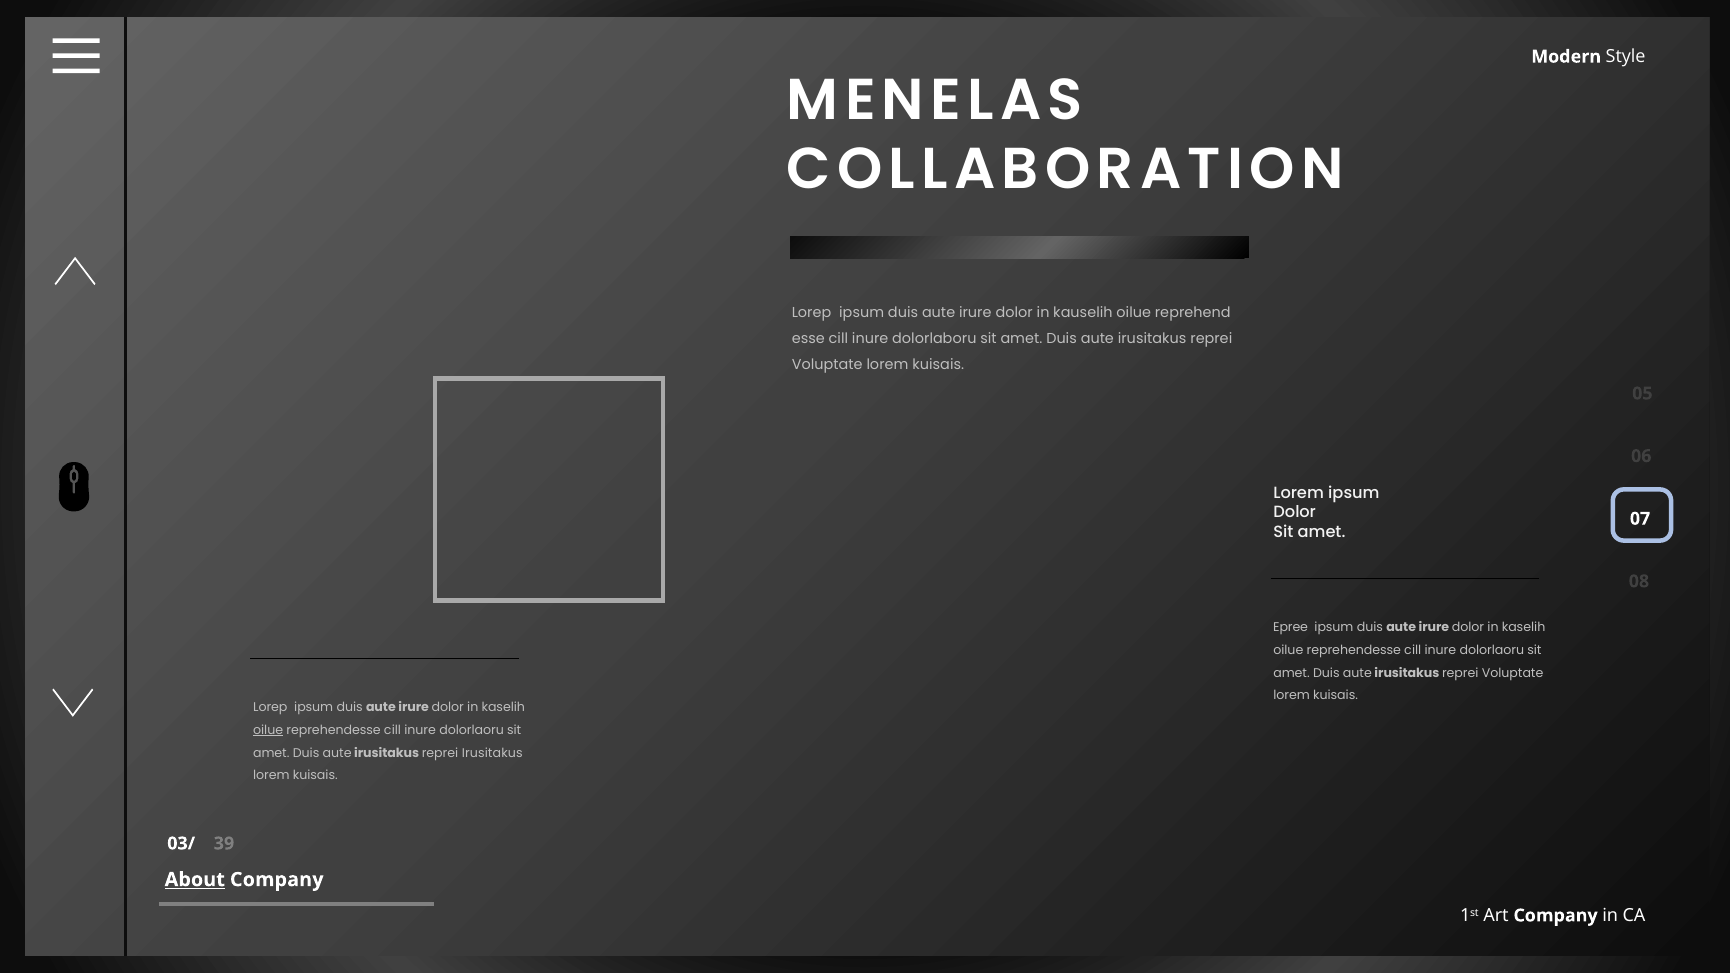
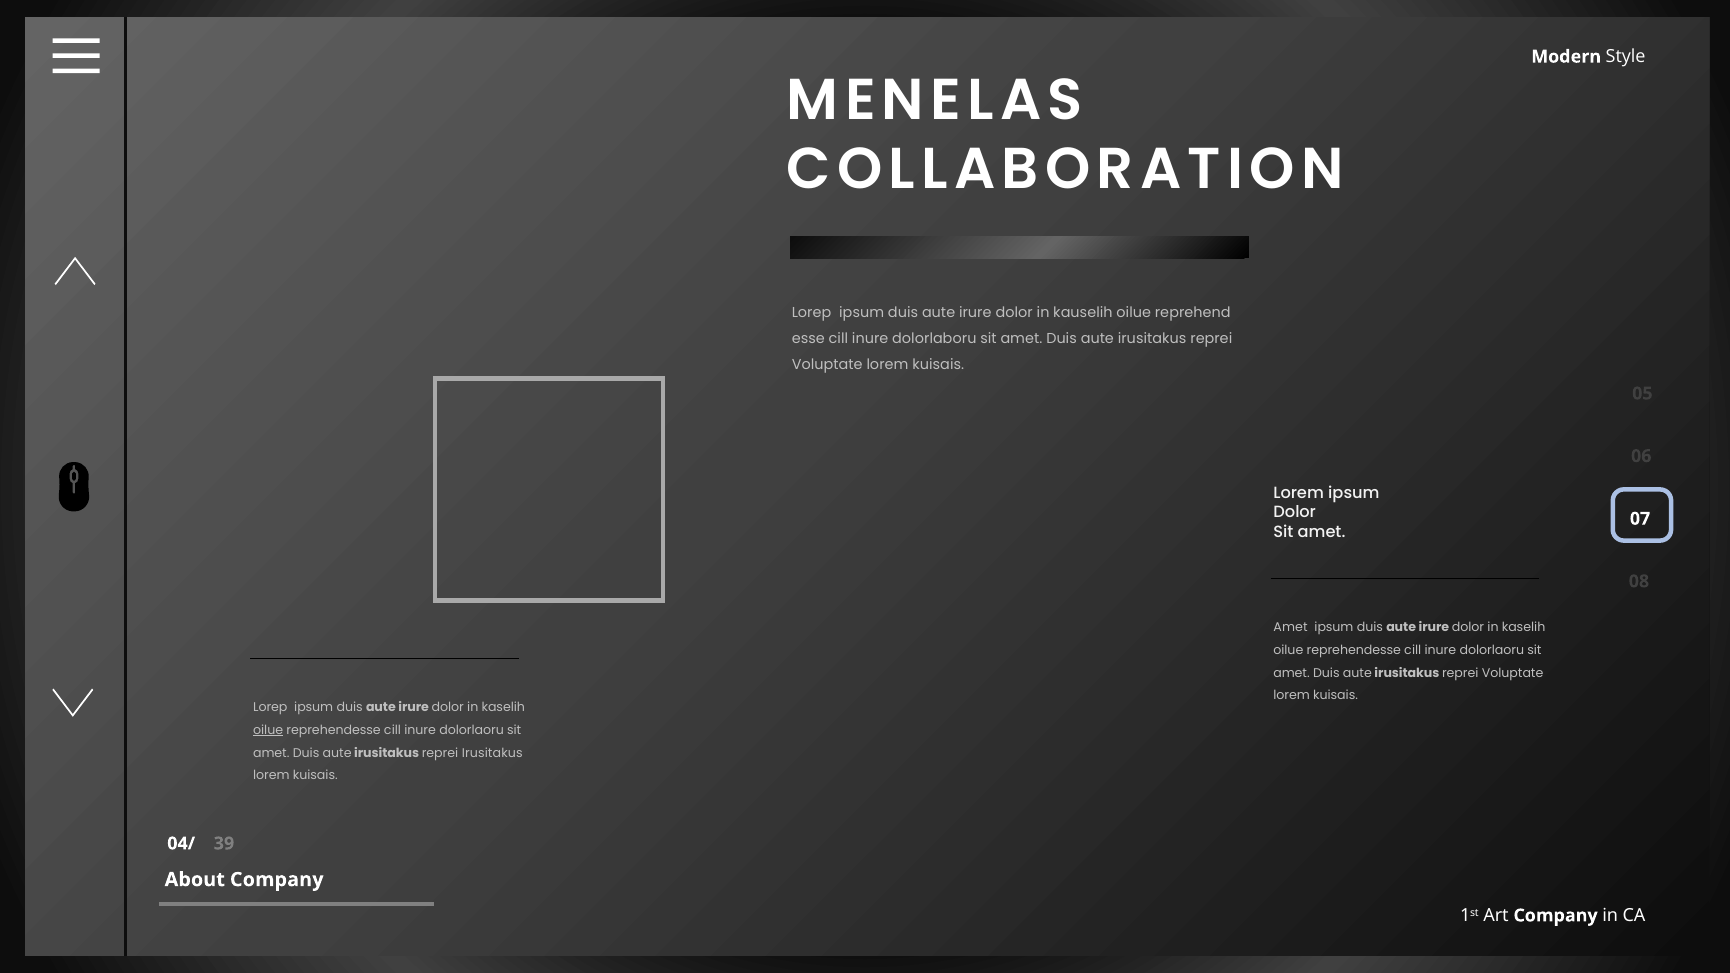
Epree at (1291, 628): Epree -> Amet
03/: 03/ -> 04/
About underline: present -> none
